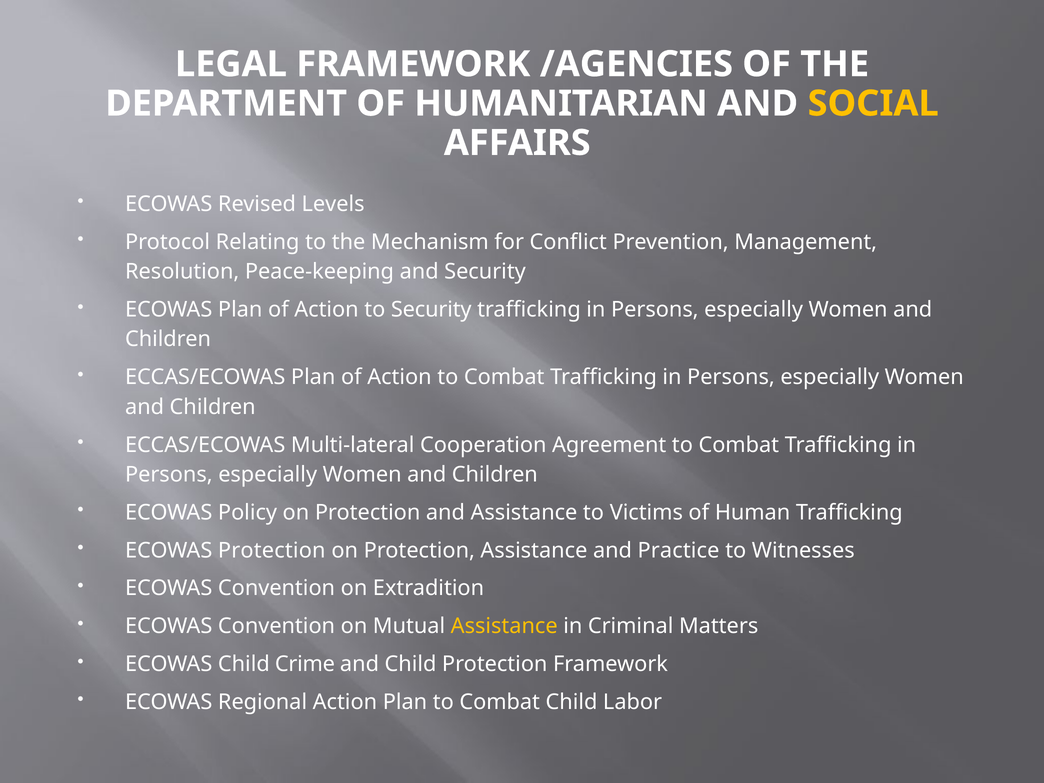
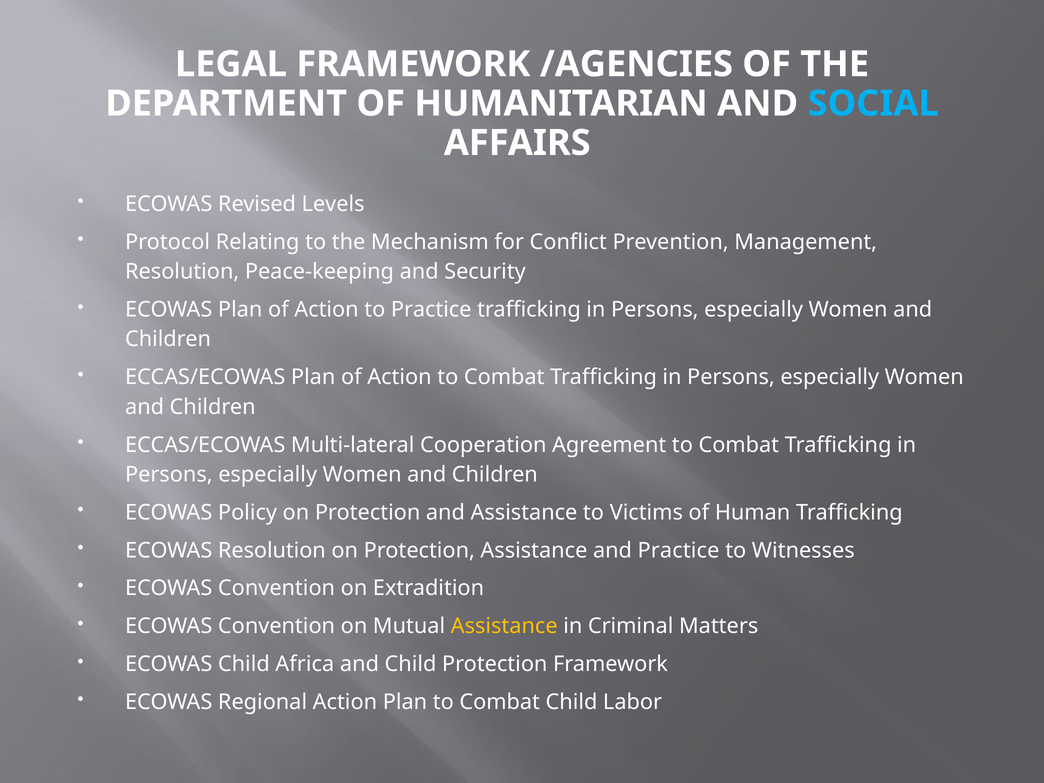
SOCIAL colour: yellow -> light blue
to Security: Security -> Practice
ECOWAS Protection: Protection -> Resolution
Crime: Crime -> Africa
